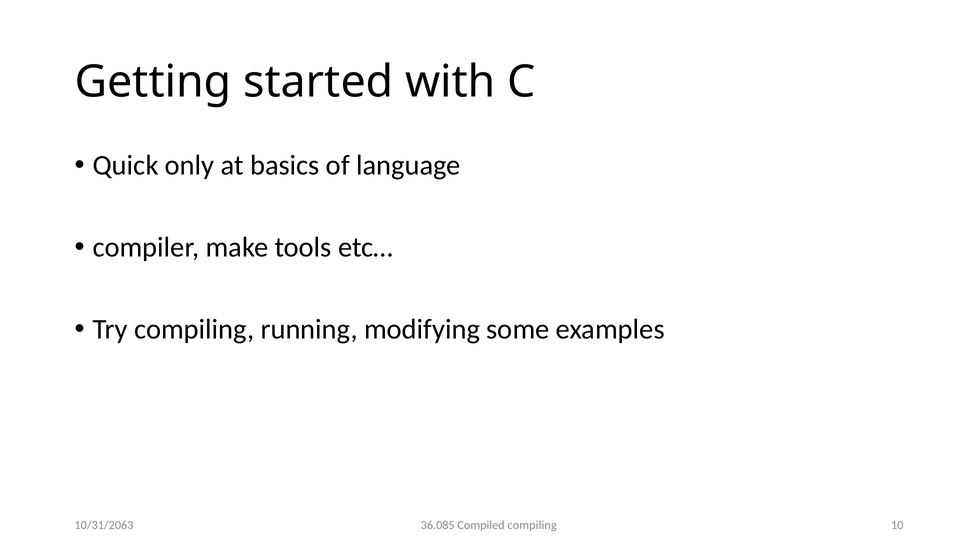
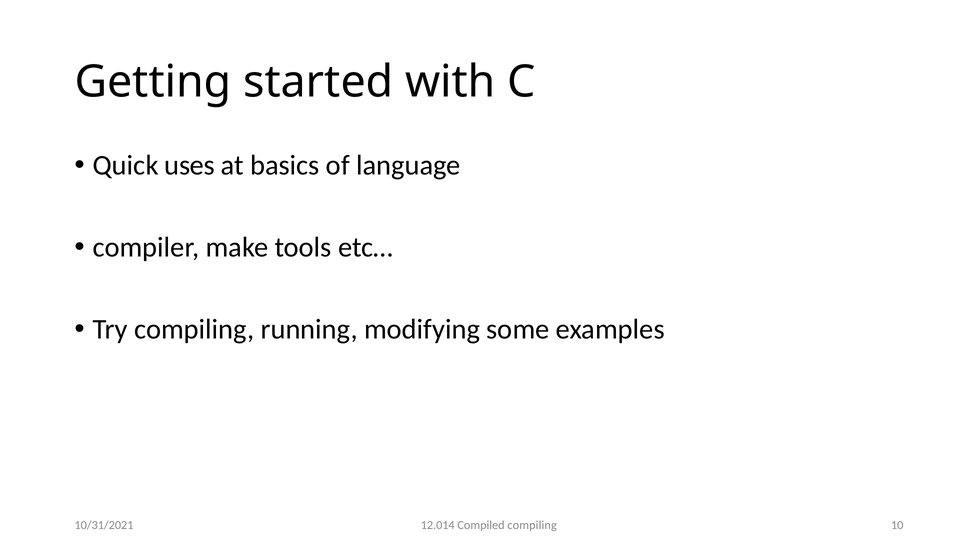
only: only -> uses
36.085: 36.085 -> 12.014
10/31/2063: 10/31/2063 -> 10/31/2021
